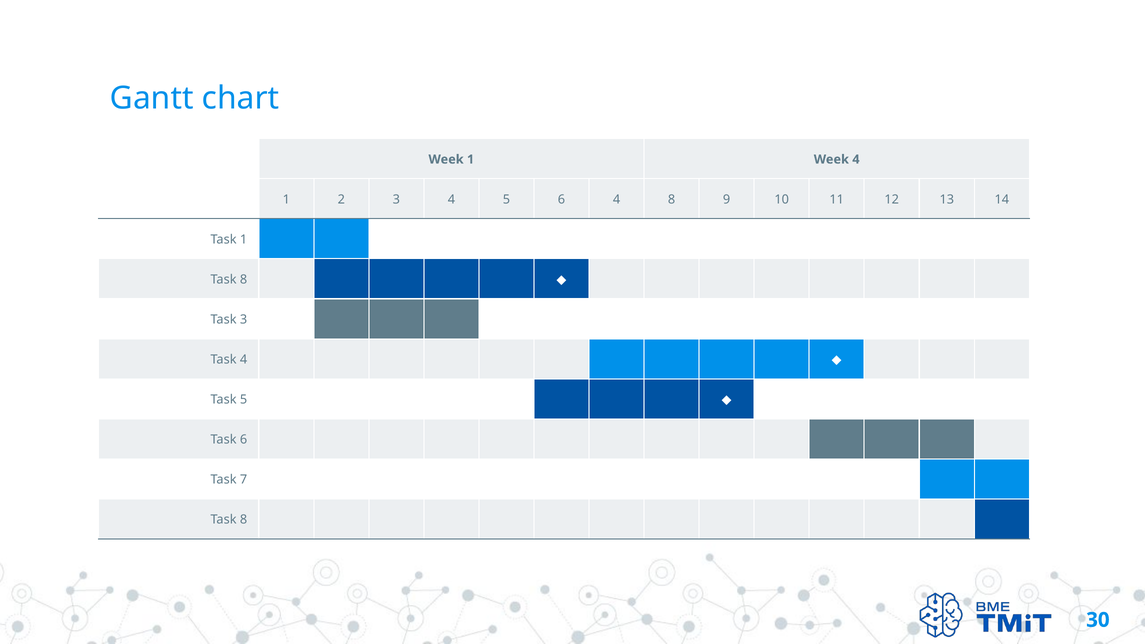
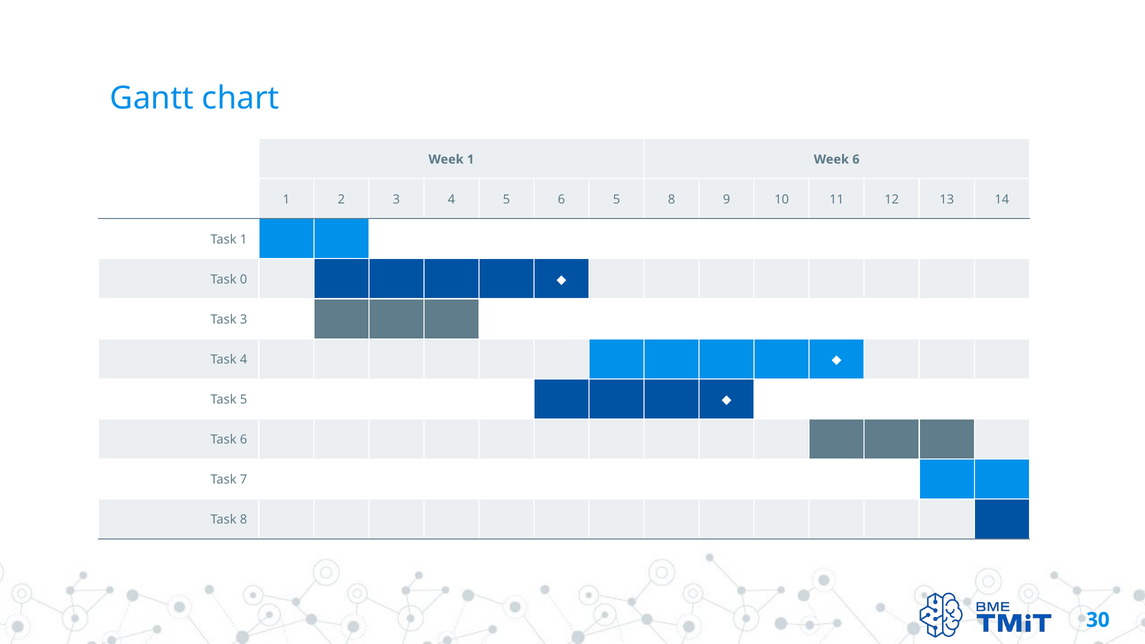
Week 4: 4 -> 6
6 4: 4 -> 5
8 at (244, 280): 8 -> 0
